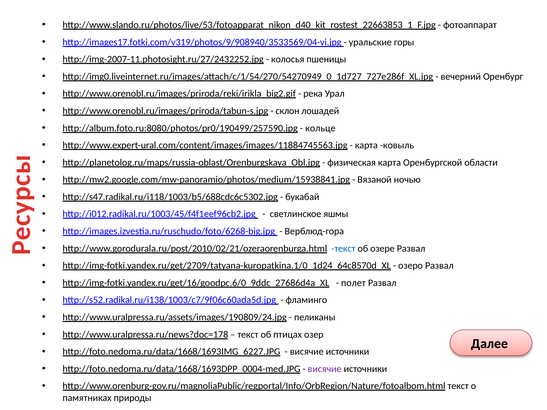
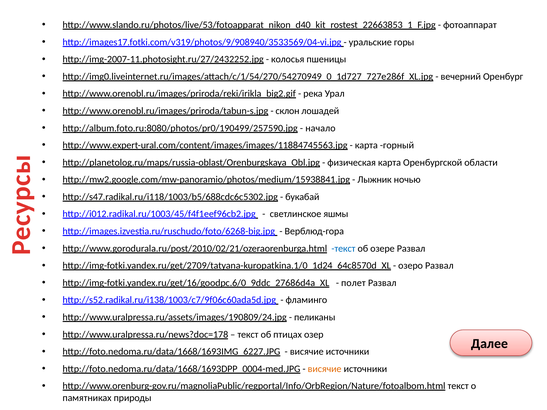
кольце: кольце -> начало
ковыль: ковыль -> горный
Вязаной: Вязаной -> Лыжник
висячие at (325, 369) colour: purple -> orange
